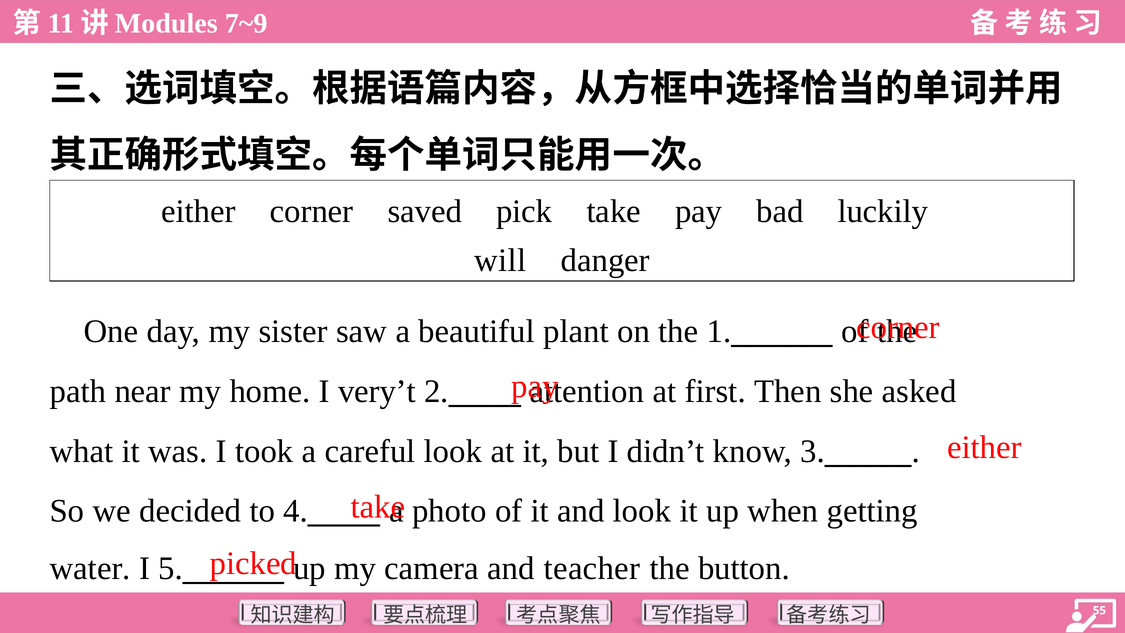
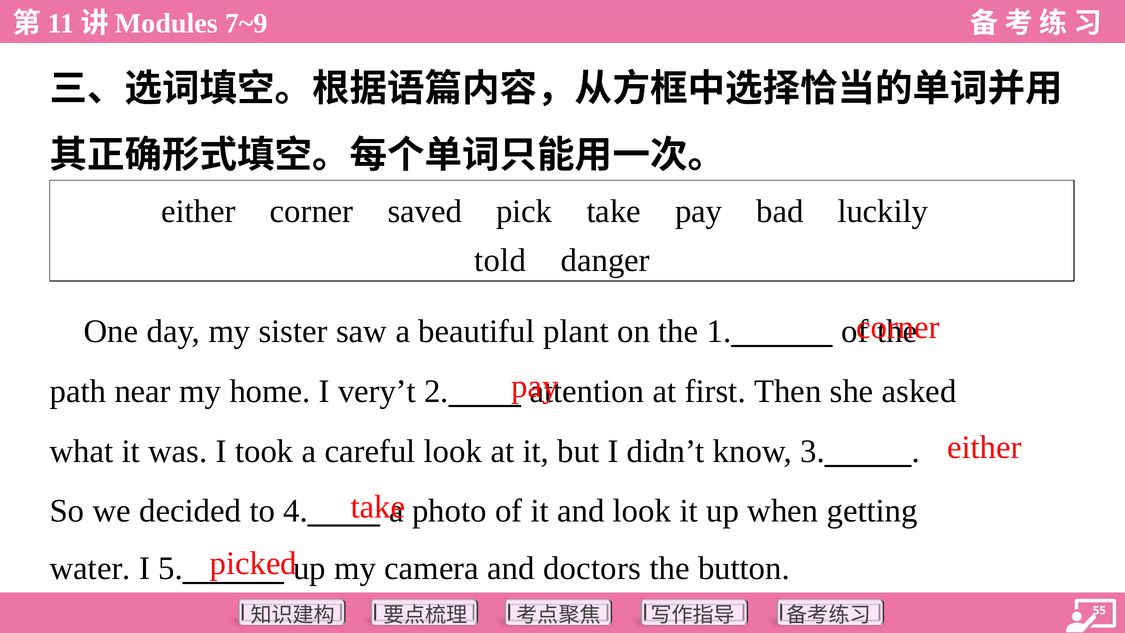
will: will -> told
teacher: teacher -> doctors
